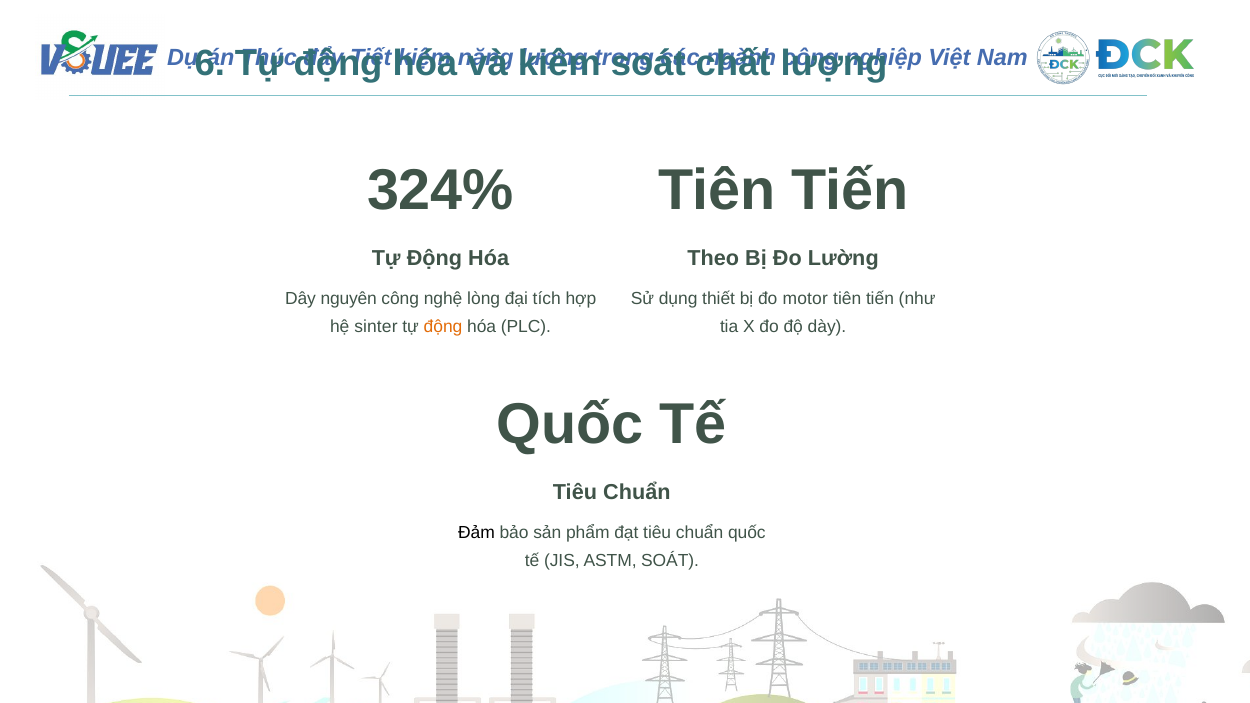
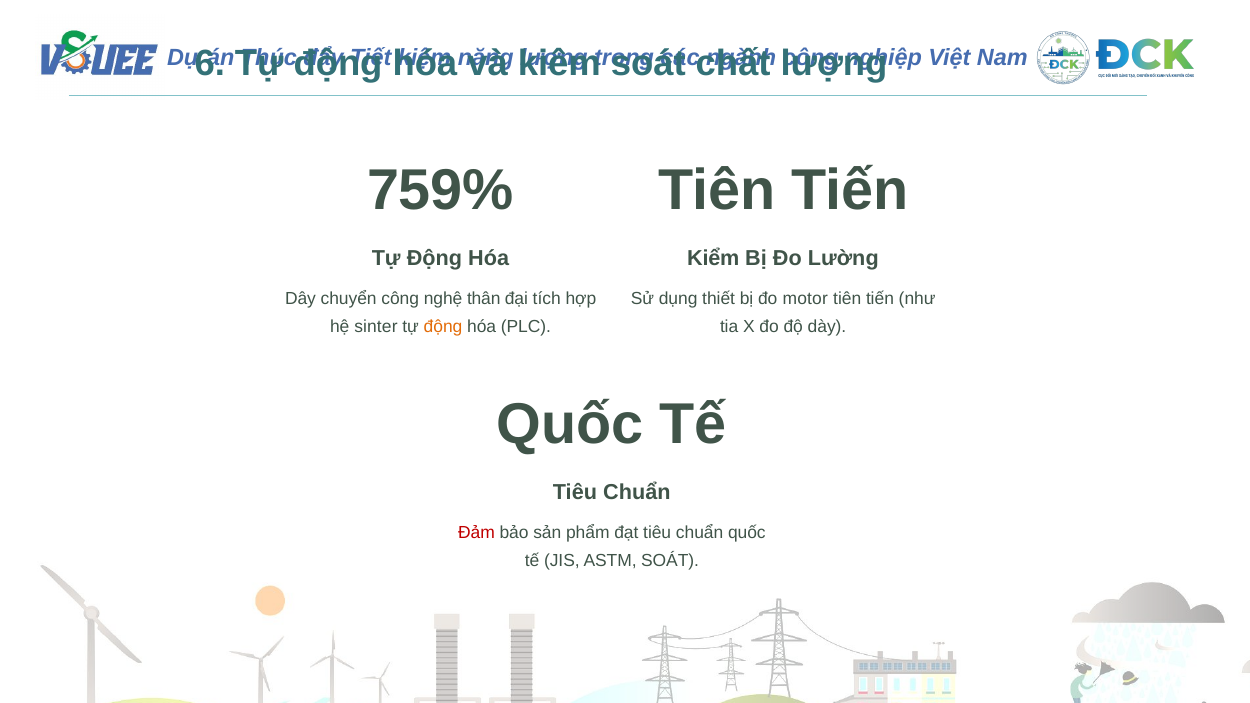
324%: 324% -> 759%
Theo: Theo -> Kiểm
nguyên: nguyên -> chuyển
lòng: lòng -> thân
Đảm colour: black -> red
